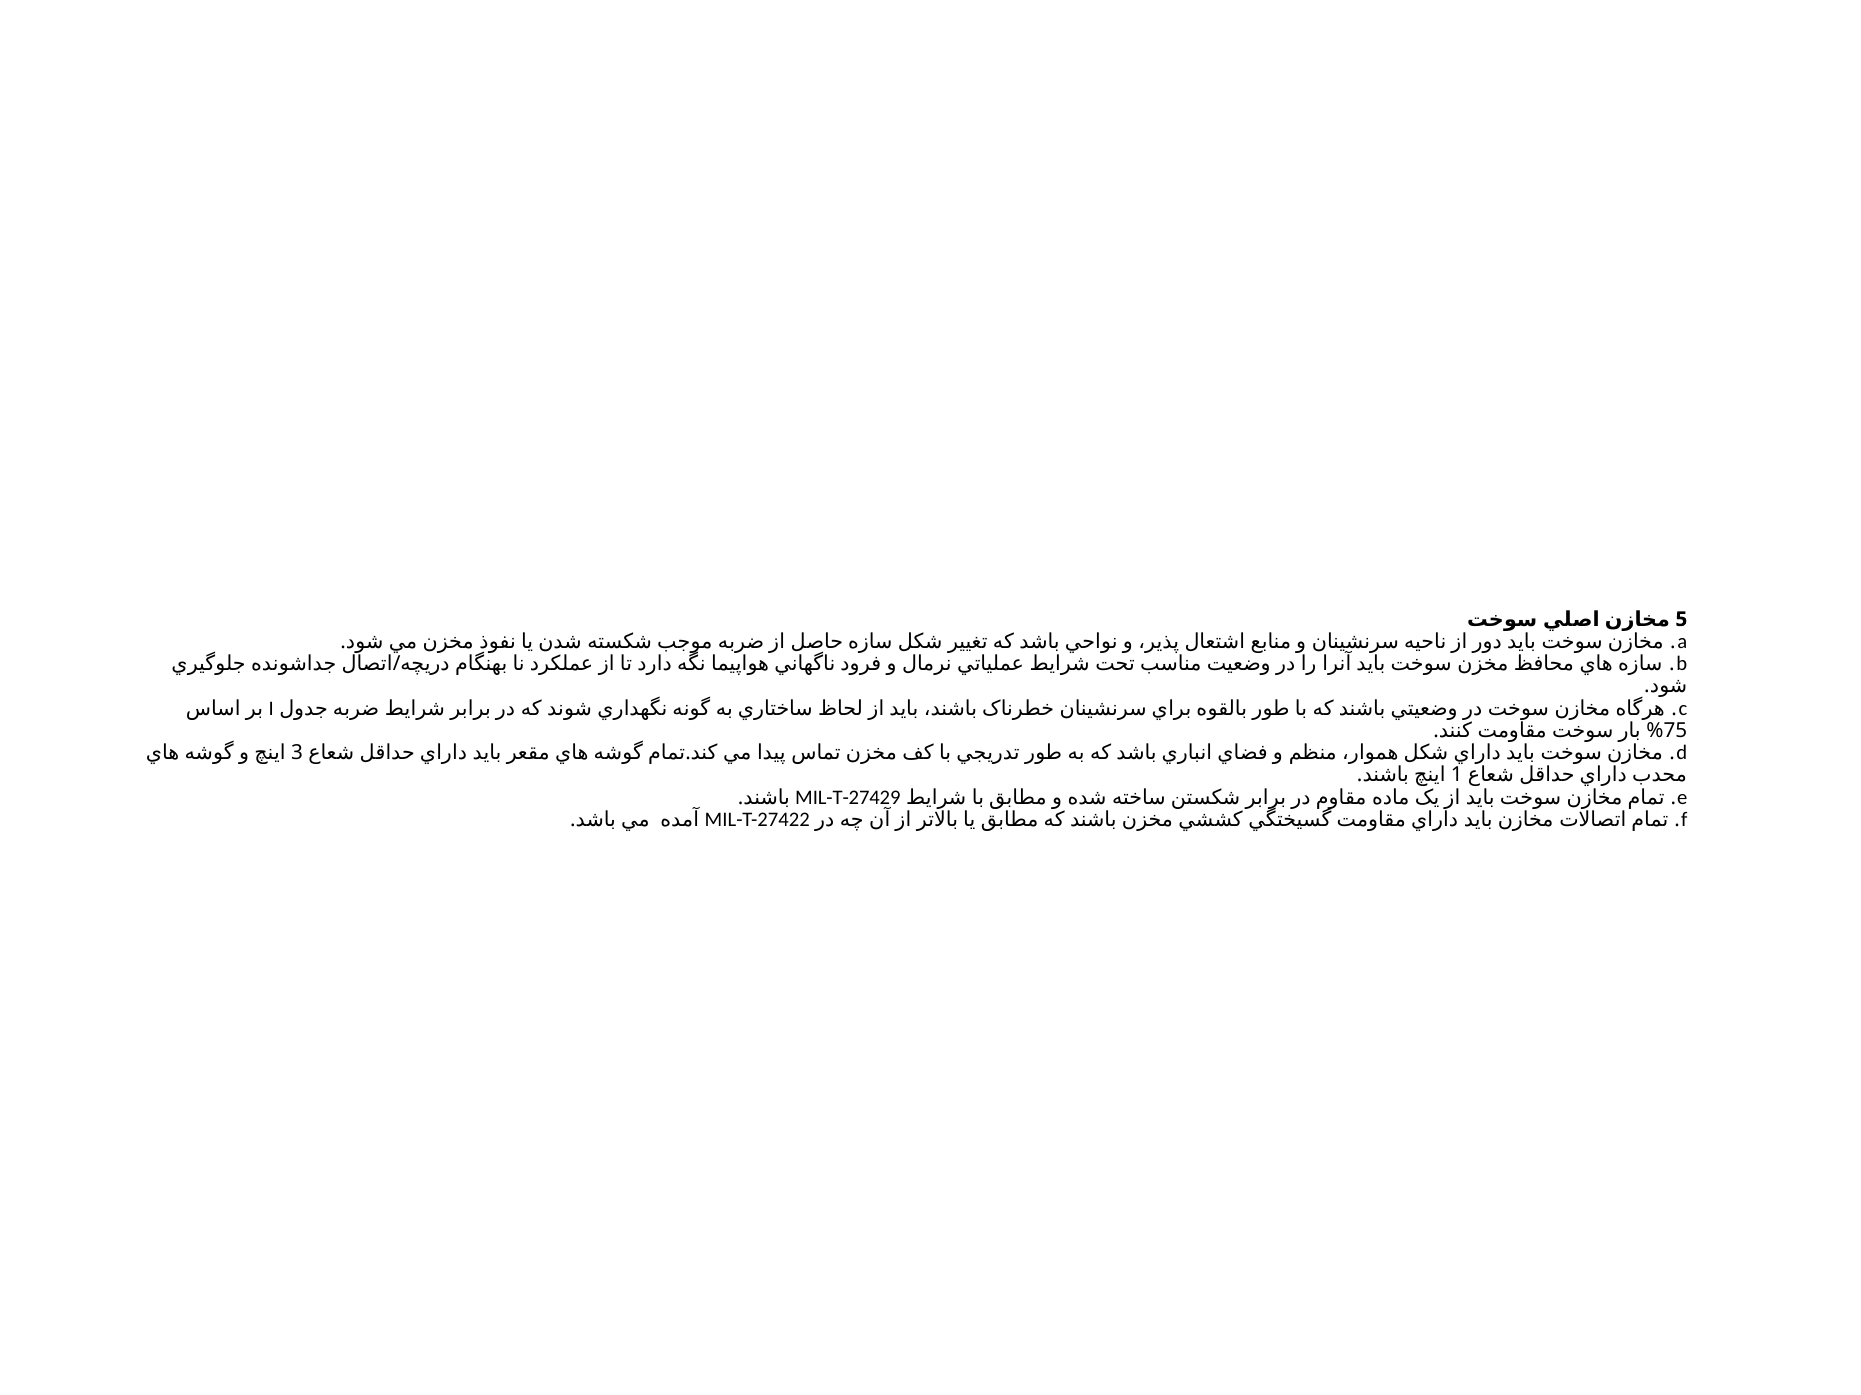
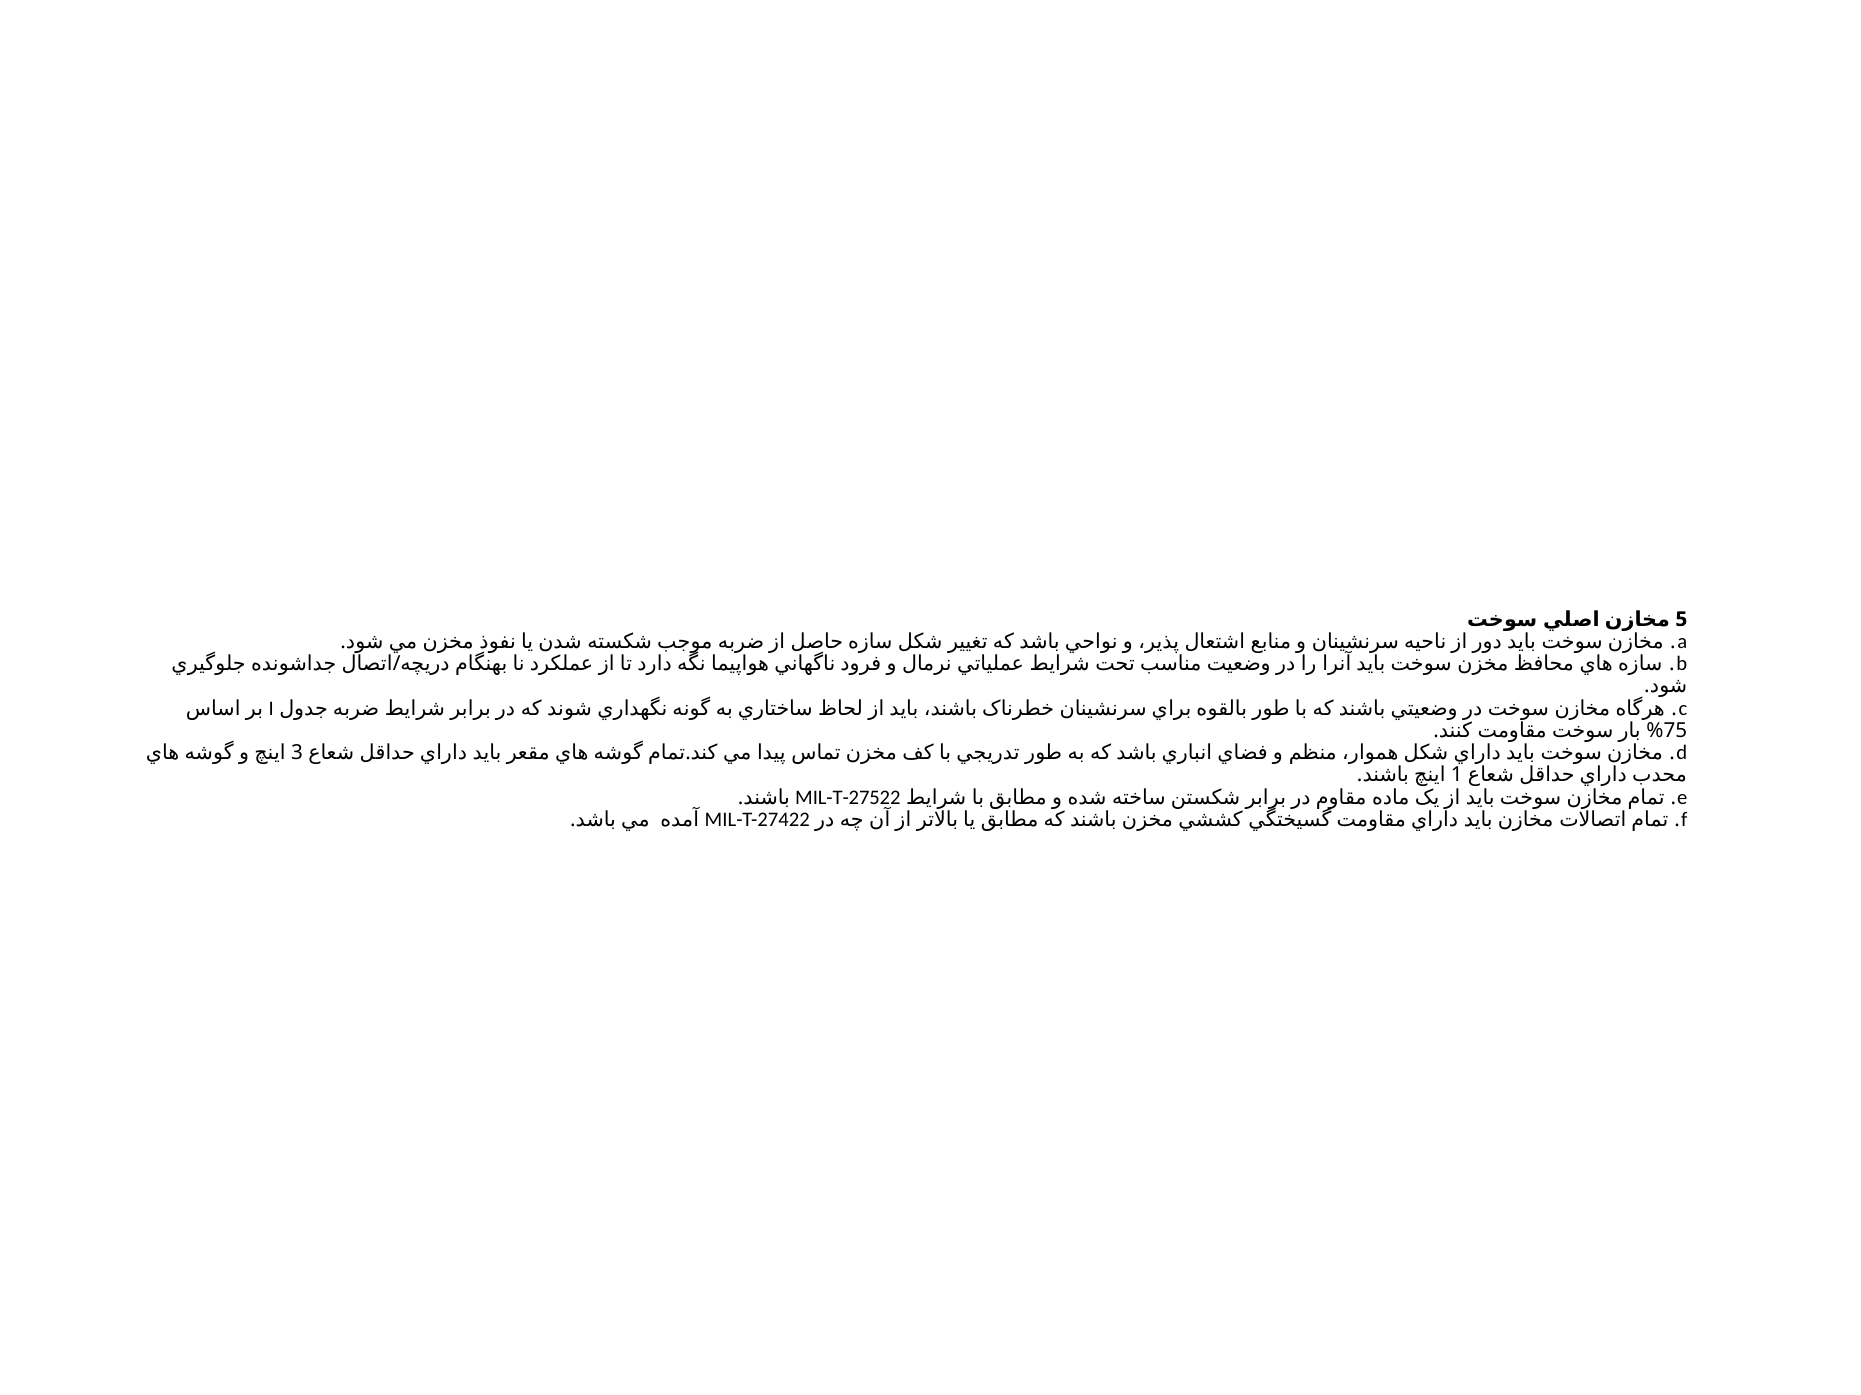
MIL-T-27429: MIL-T-27429 -> MIL-T-27522
